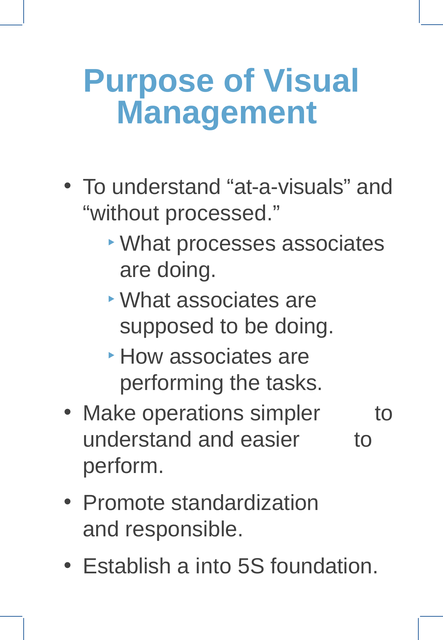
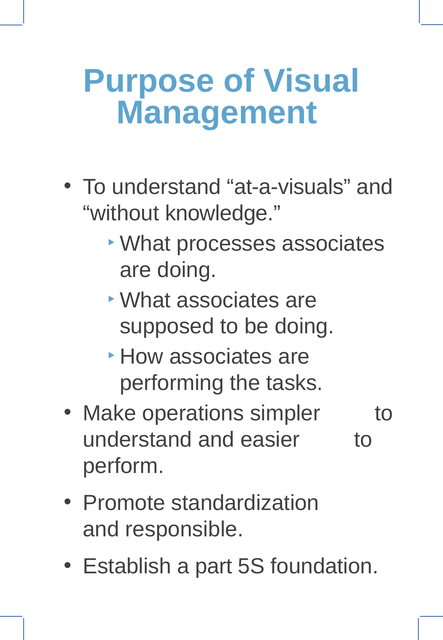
processed: processed -> knowledge
into: into -> part
